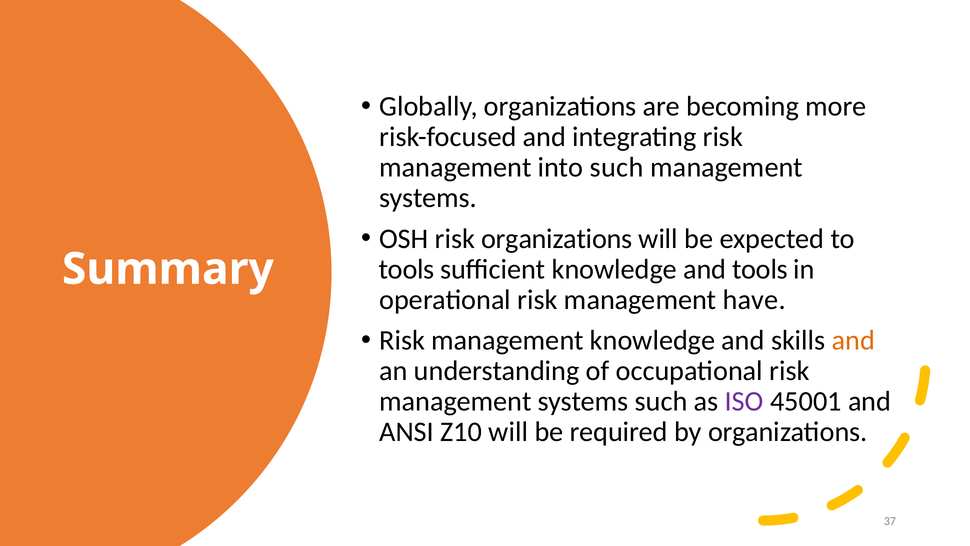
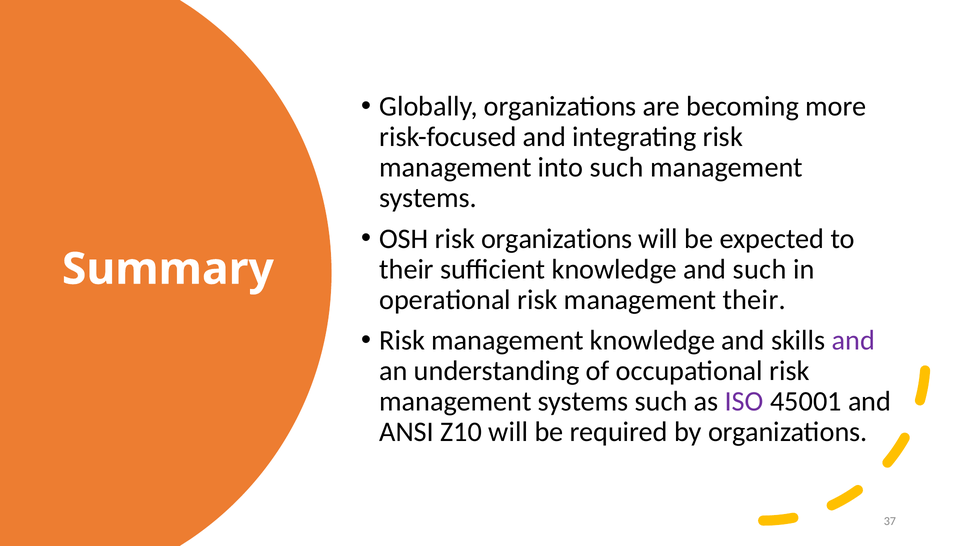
tools at (407, 269): tools -> their
and tools: tools -> such
management have: have -> their
and at (853, 340) colour: orange -> purple
